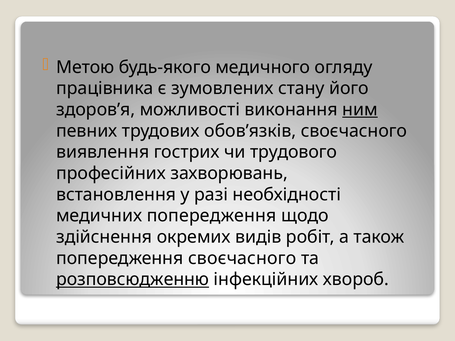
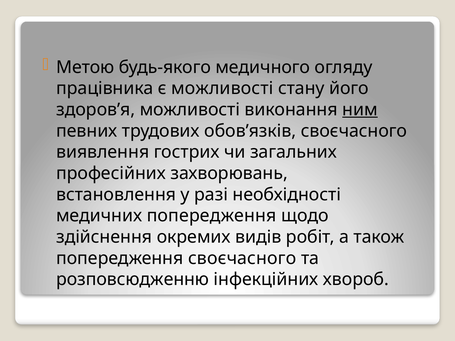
є зумовлених: зумовлених -> можливості
трудового: трудового -> загальних
розповсюдженню underline: present -> none
